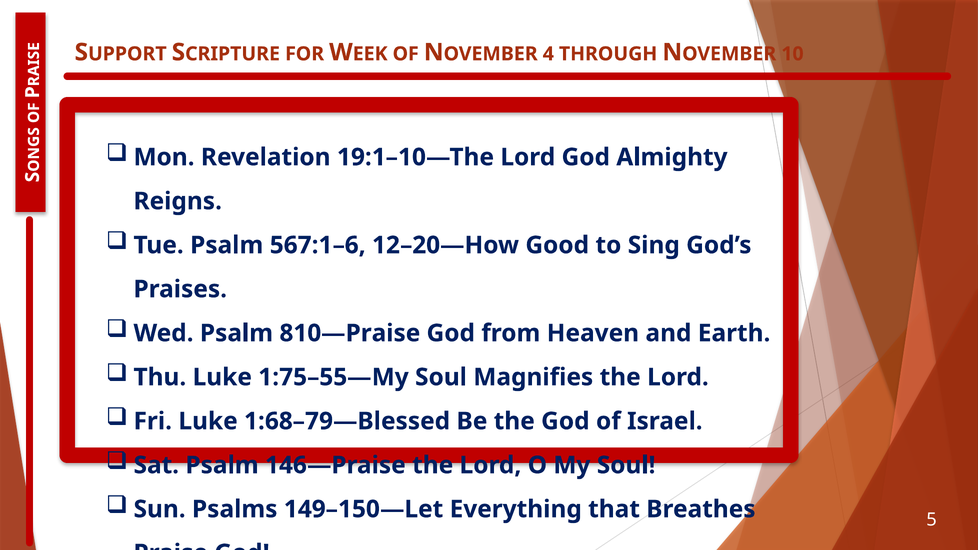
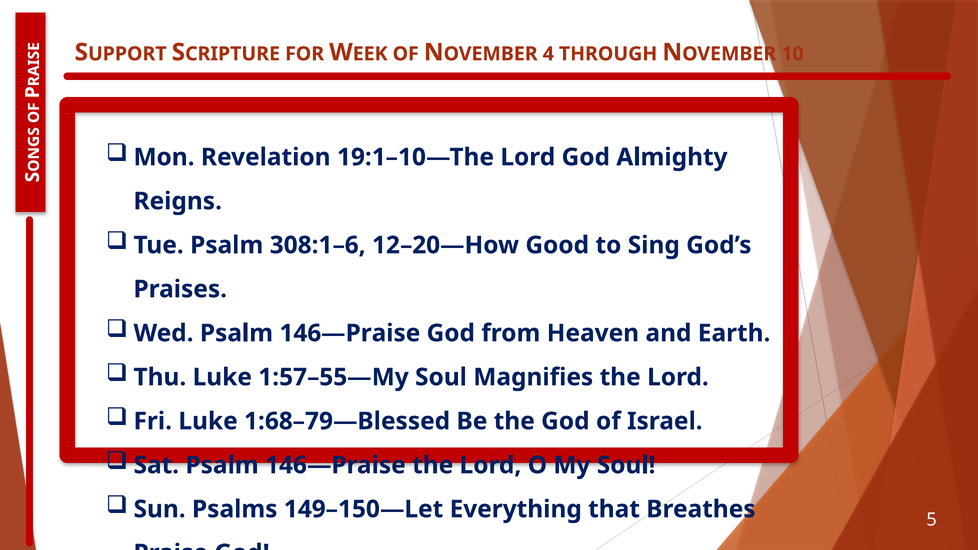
567:1–6: 567:1–6 -> 308:1–6
Wed Psalm 810—Praise: 810—Praise -> 146—Praise
1:75–55—My: 1:75–55—My -> 1:57–55—My
